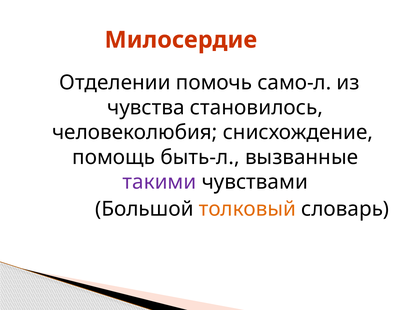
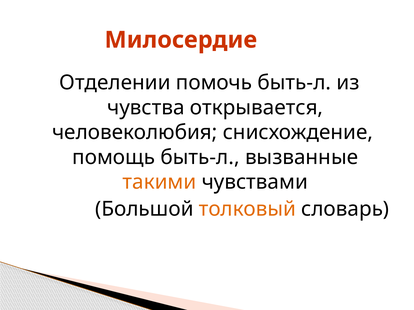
помочь само-л: само-л -> быть-л
становилось: становилось -> открывается
такими colour: purple -> orange
